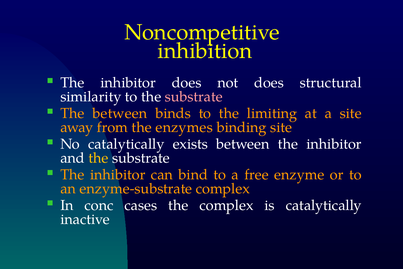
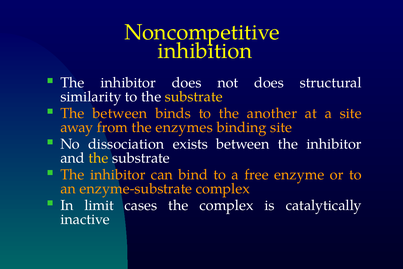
substrate at (194, 97) colour: pink -> yellow
limiting: limiting -> another
No catalytically: catalytically -> dissociation
conc: conc -> limit
